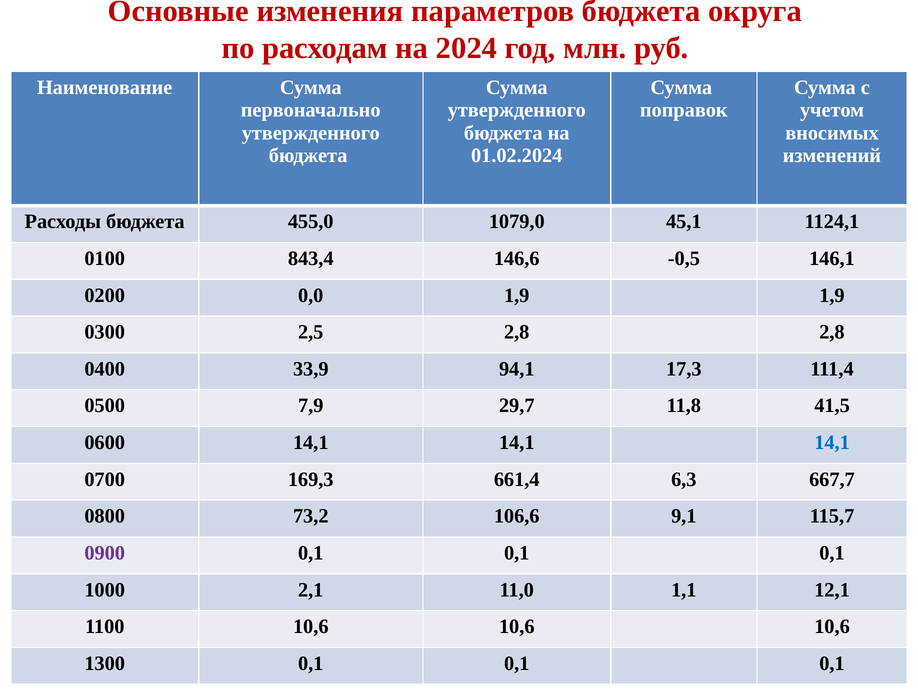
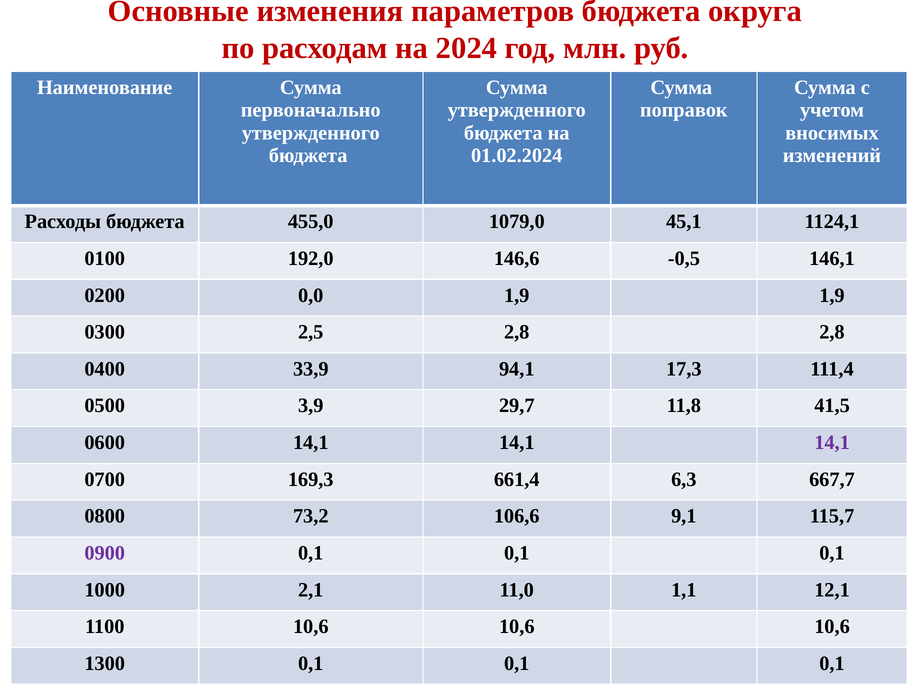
843,4: 843,4 -> 192,0
7,9: 7,9 -> 3,9
14,1 at (832, 442) colour: blue -> purple
